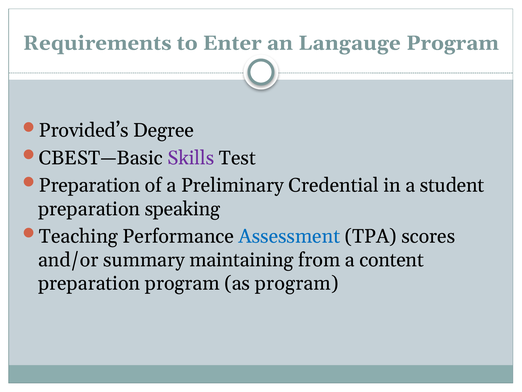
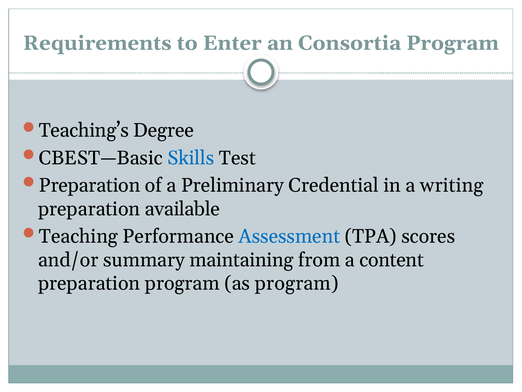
Langauge: Langauge -> Consortia
Provided’s: Provided’s -> Teaching’s
Skills colour: purple -> blue
student: student -> writing
speaking: speaking -> available
